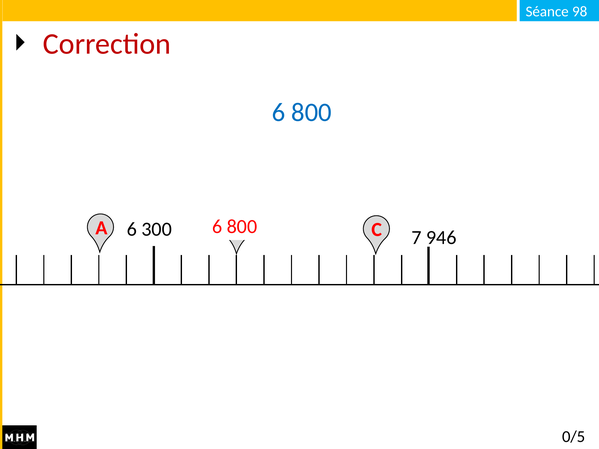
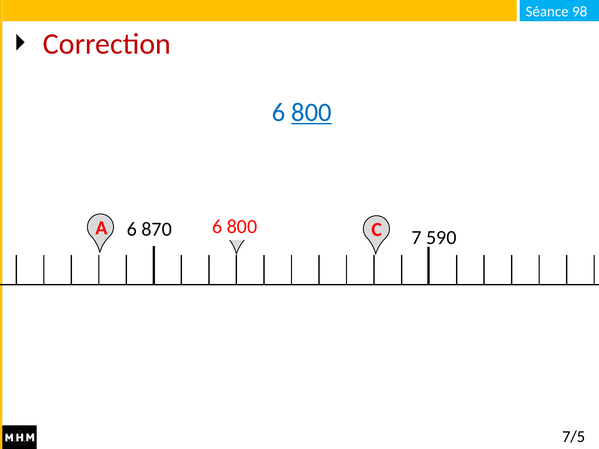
800 at (312, 112) underline: none -> present
300: 300 -> 870
946: 946 -> 590
0/5: 0/5 -> 7/5
